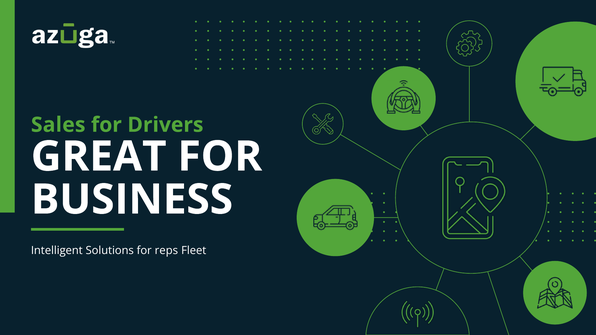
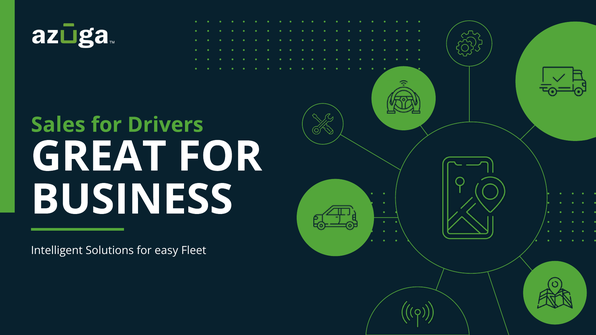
reps: reps -> easy
